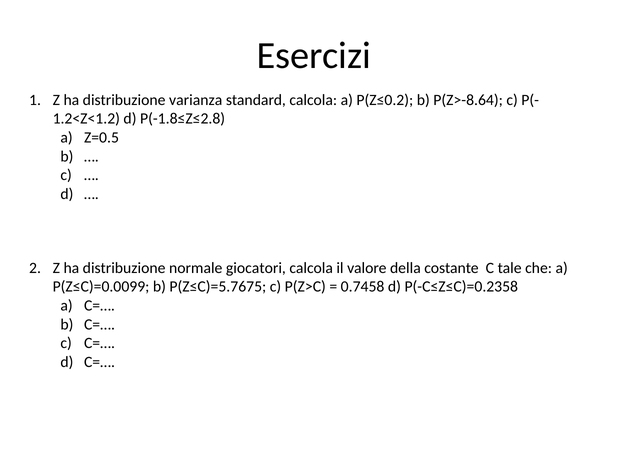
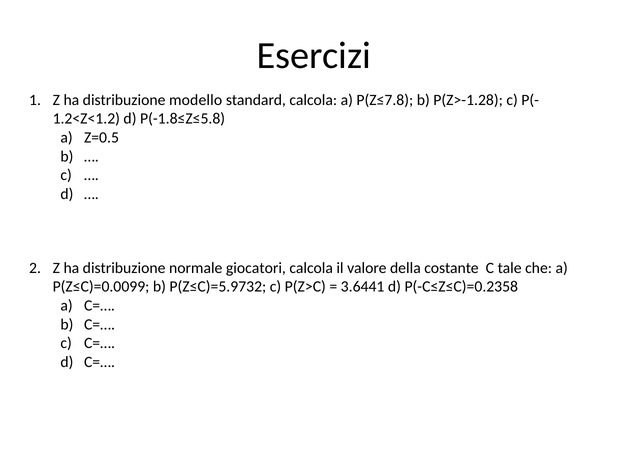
varianza: varianza -> modello
P(Z≤0.2: P(Z≤0.2 -> P(Z≤7.8
P(Z>-8.64: P(Z>-8.64 -> P(Z>-1.28
P(-1.8≤Z≤2.8: P(-1.8≤Z≤2.8 -> P(-1.8≤Z≤5.8
P(Z≤C)=5.7675: P(Z≤C)=5.7675 -> P(Z≤C)=5.9732
0.7458: 0.7458 -> 3.6441
